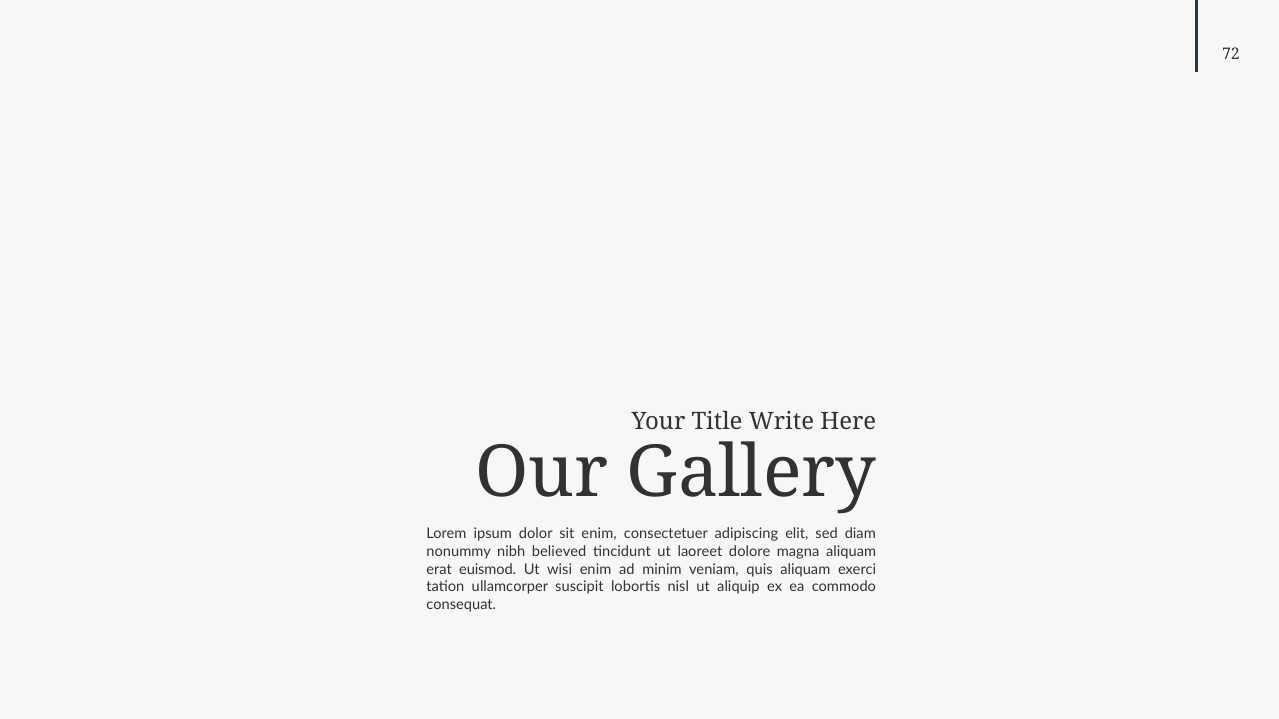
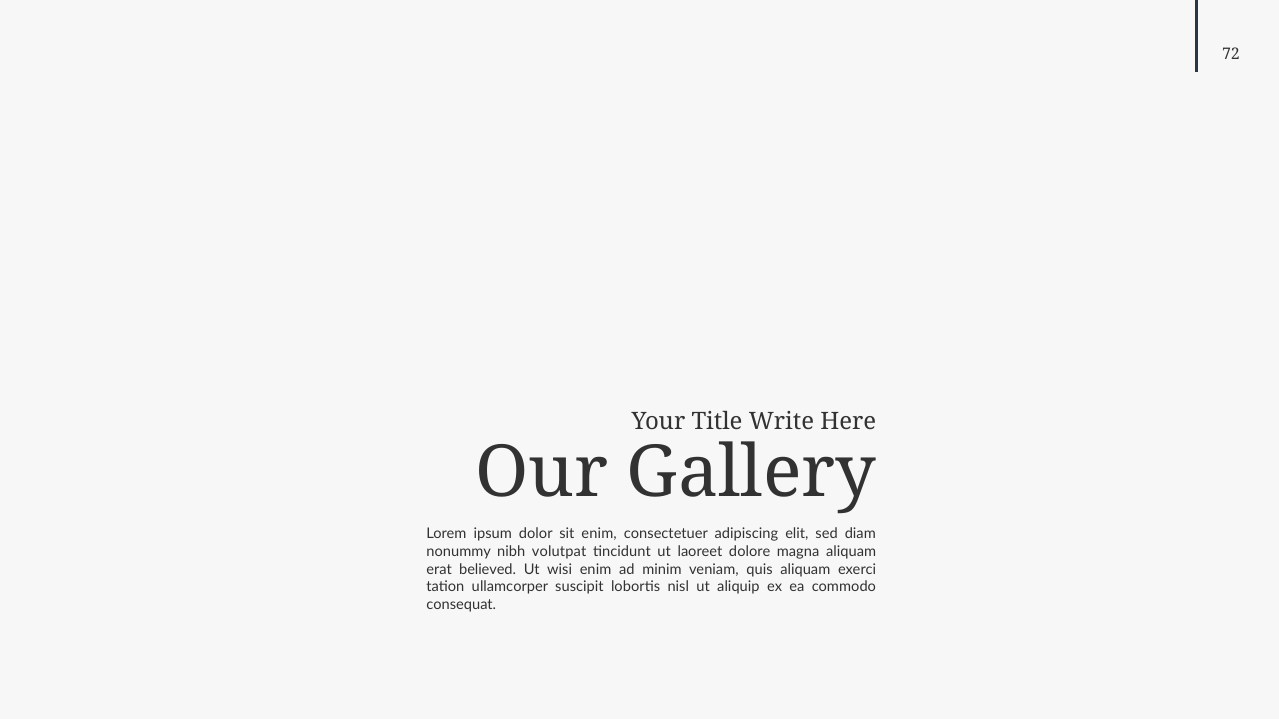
believed: believed -> volutpat
euismod: euismod -> believed
